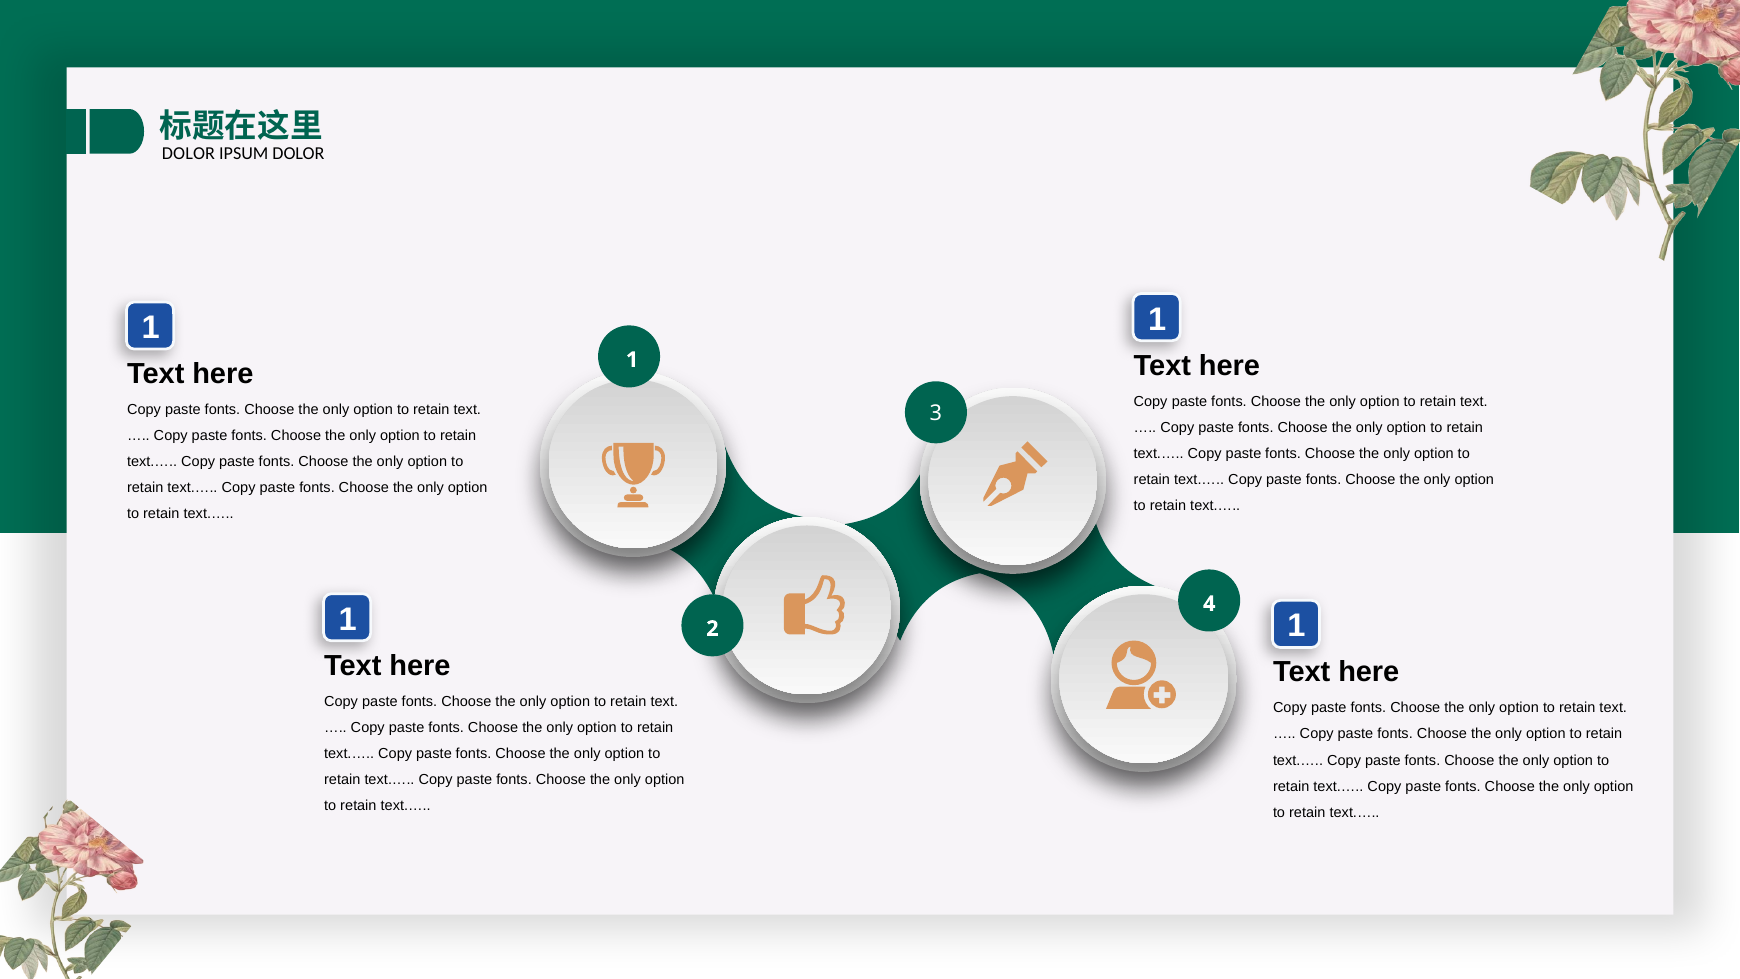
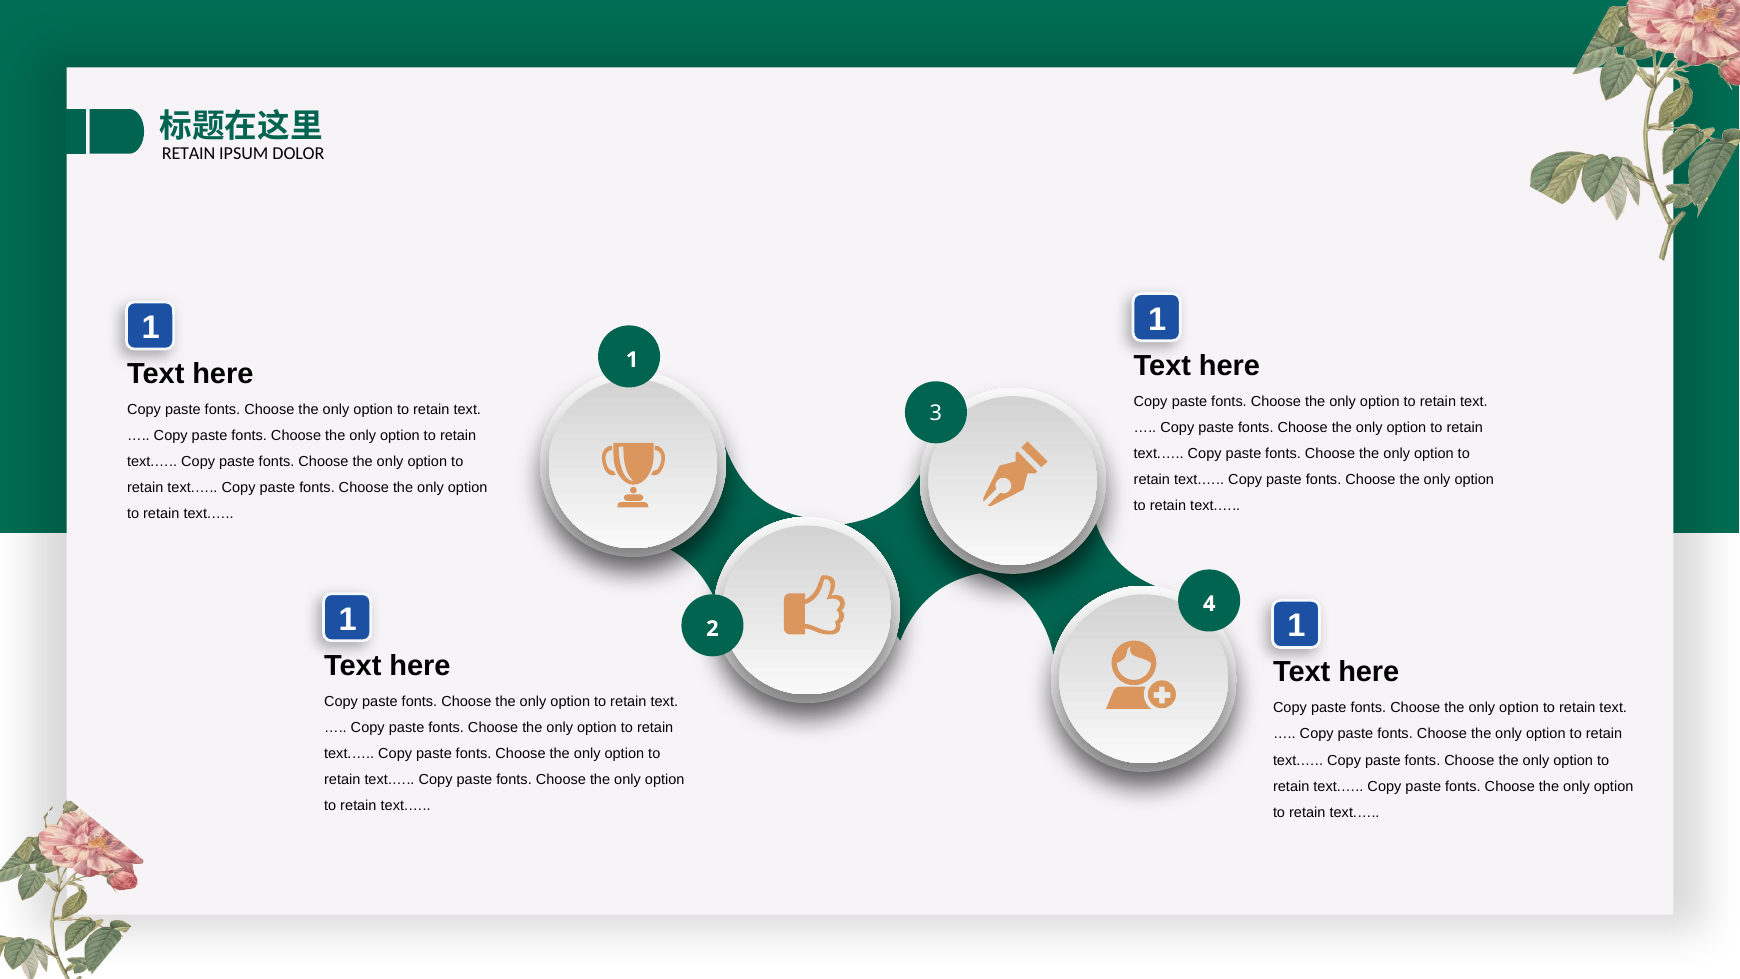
DOLOR at (188, 154): DOLOR -> RETAIN
